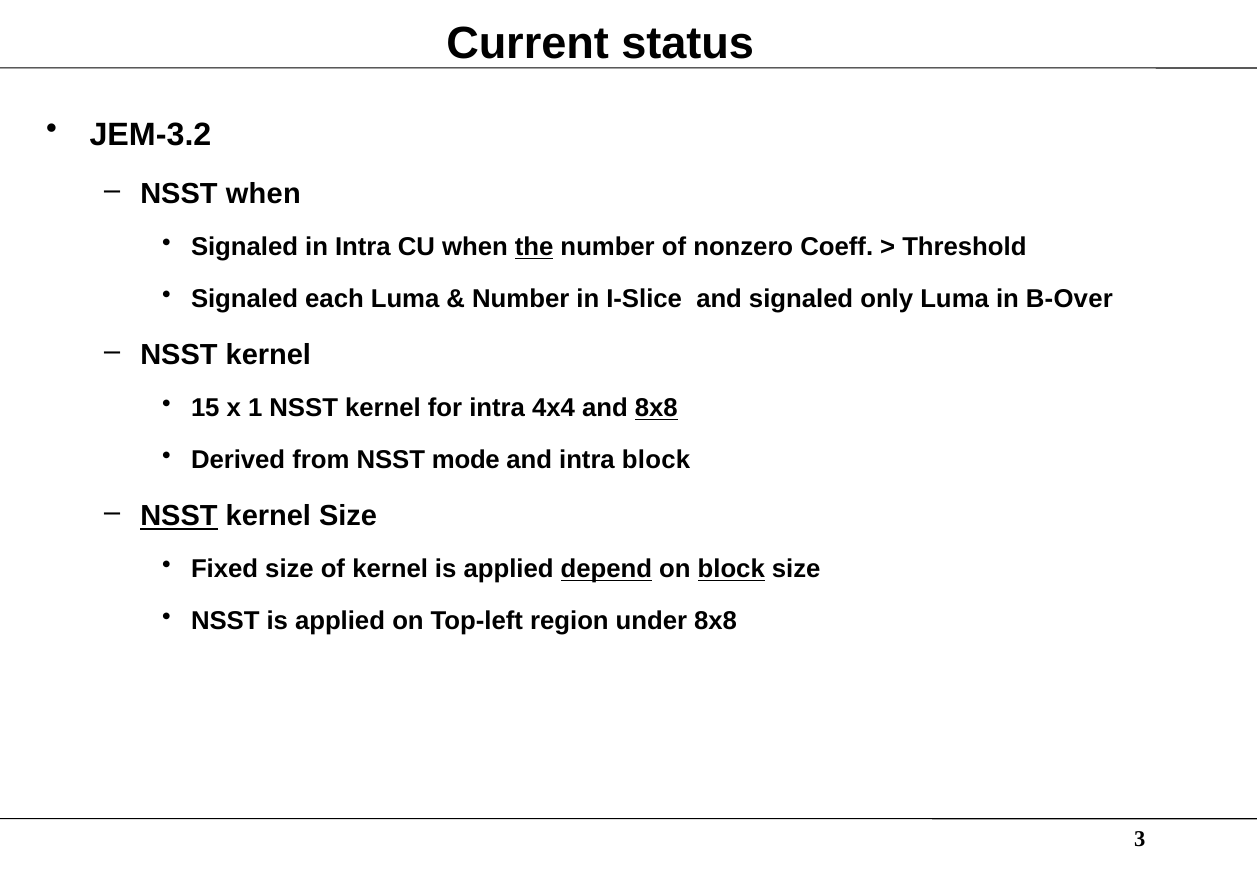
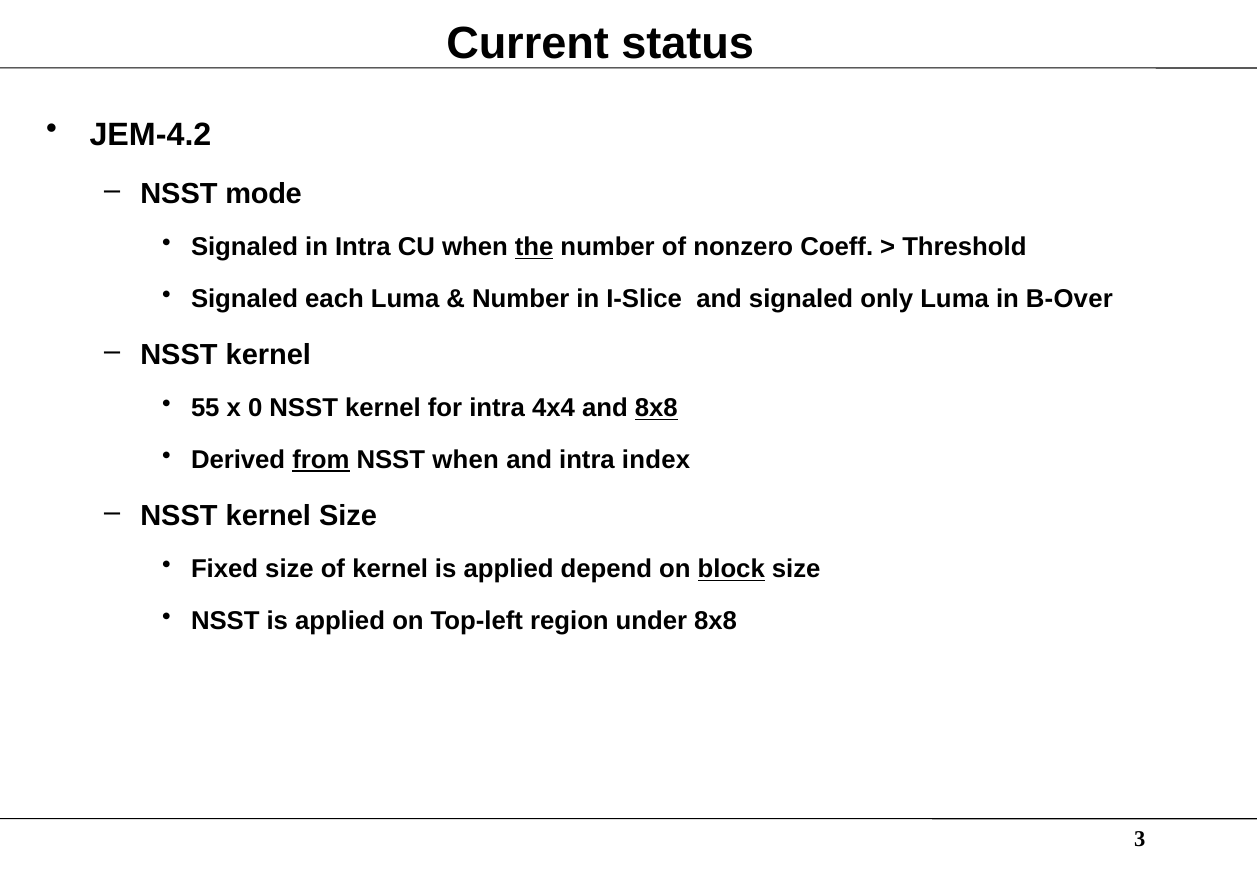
JEM-3.2: JEM-3.2 -> JEM-4.2
NSST when: when -> mode
15: 15 -> 55
1: 1 -> 0
from underline: none -> present
NSST mode: mode -> when
intra block: block -> index
NSST at (179, 516) underline: present -> none
depend underline: present -> none
